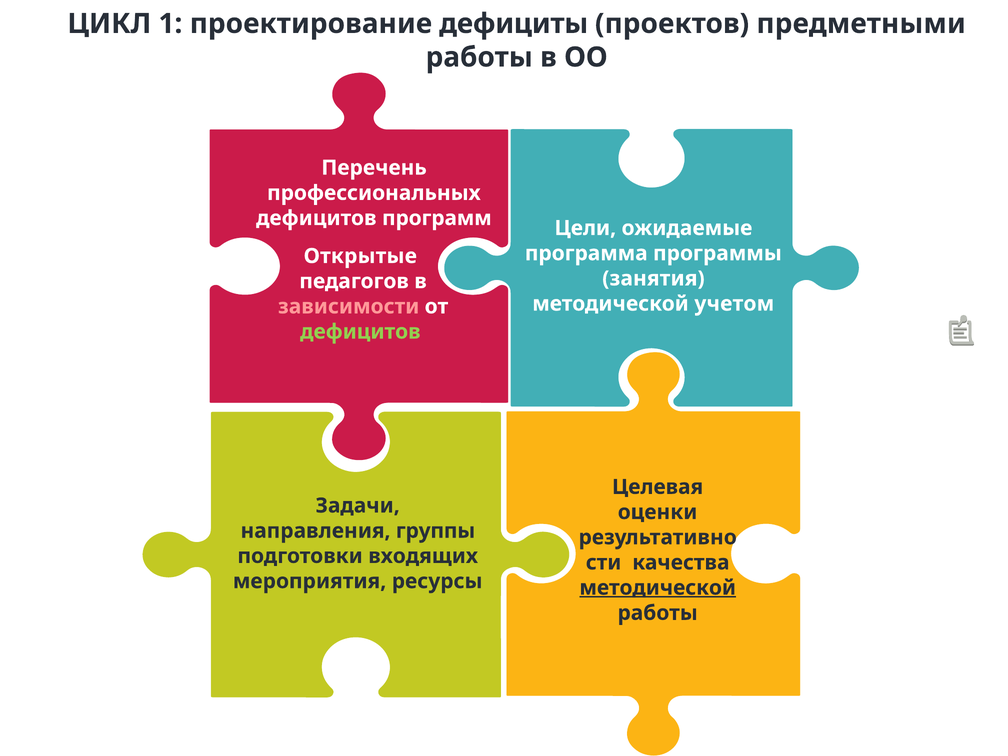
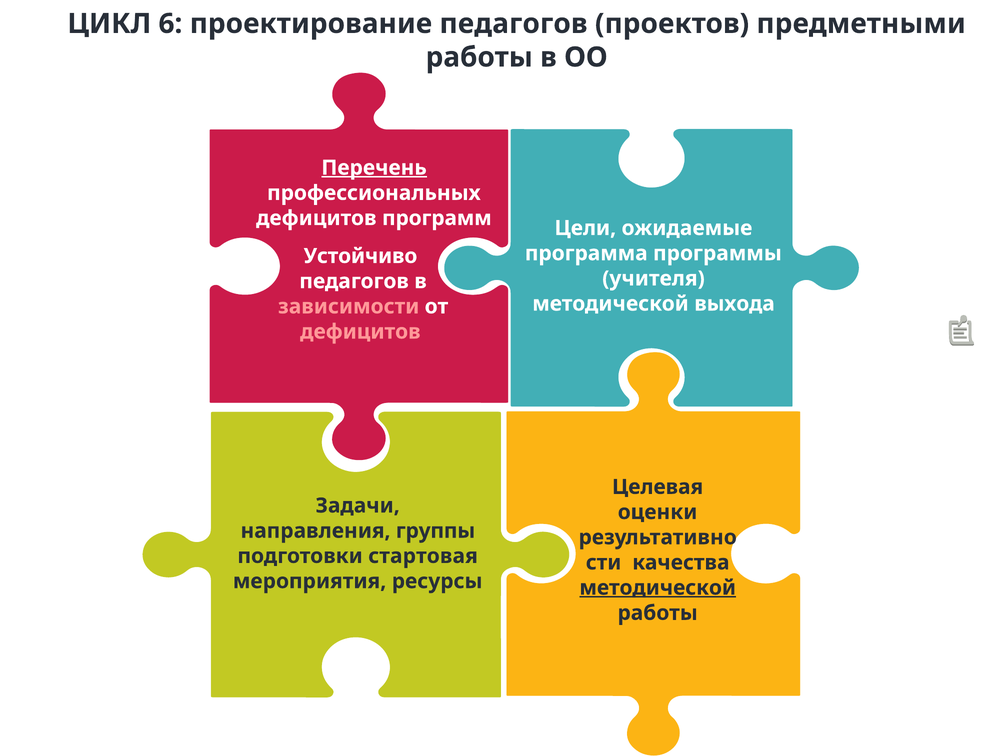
1: 1 -> 6
проектирование дефициты: дефициты -> педагогов
Перечень underline: none -> present
Открытые: Открытые -> Устойчиво
занятия: занятия -> учителя
учетом: учетом -> выхода
дефицитов at (360, 332) colour: light green -> pink
входящих: входящих -> стартовая
